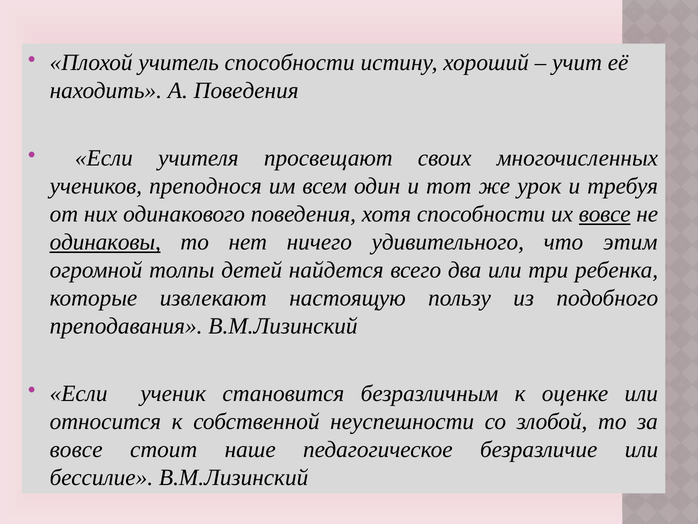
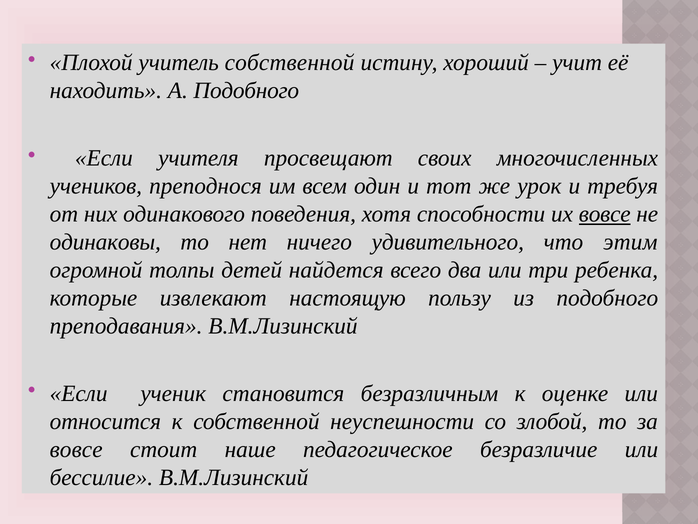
учитель способности: способности -> собственной
А Поведения: Поведения -> Подобного
одинаковы underline: present -> none
